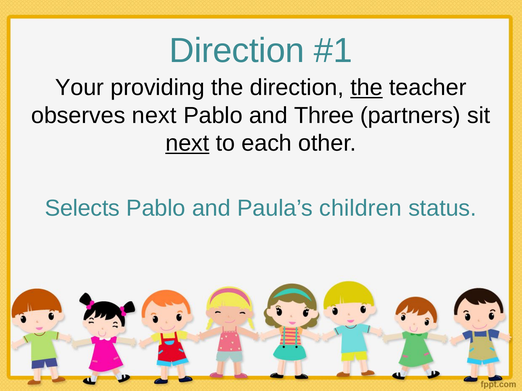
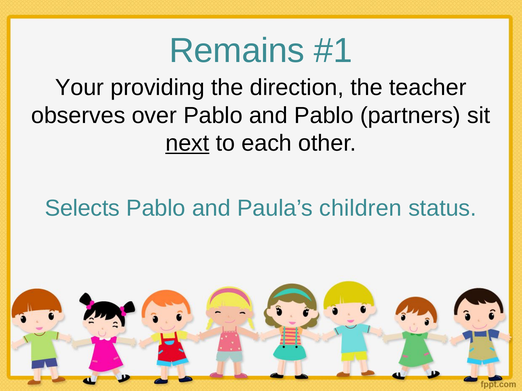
Direction at (237, 51): Direction -> Remains
the at (367, 88) underline: present -> none
observes next: next -> over
and Three: Three -> Pablo
